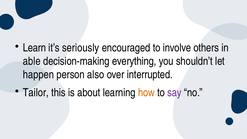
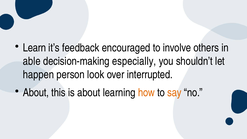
seriously: seriously -> feedback
everything: everything -> especially
also: also -> look
Tailor at (36, 92): Tailor -> About
say colour: purple -> orange
